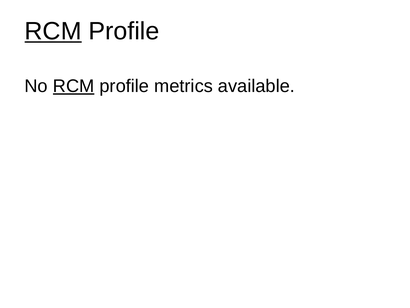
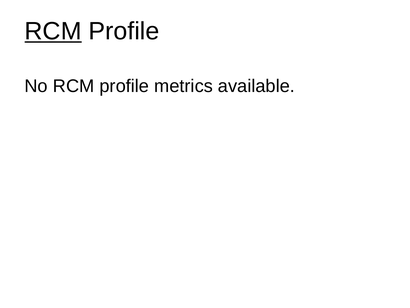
RCM at (74, 86) underline: present -> none
